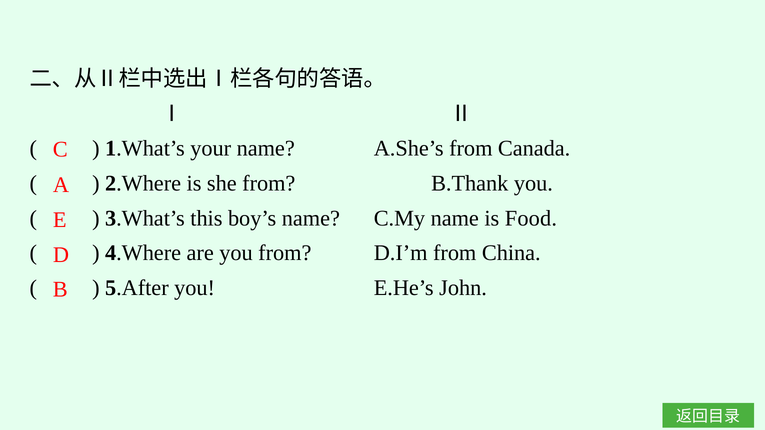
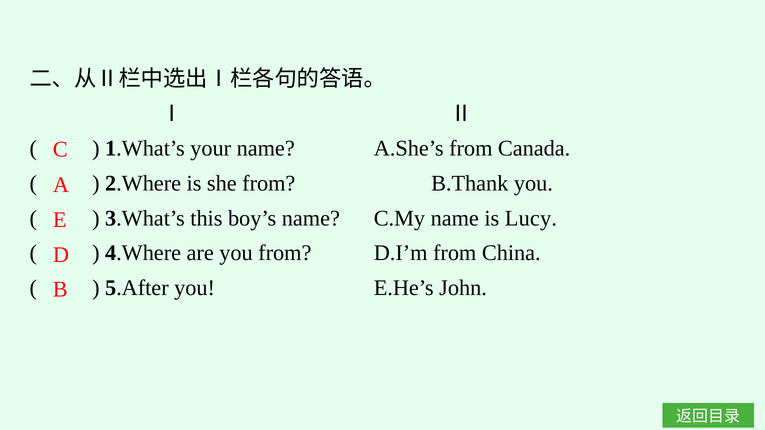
Food: Food -> Lucy
